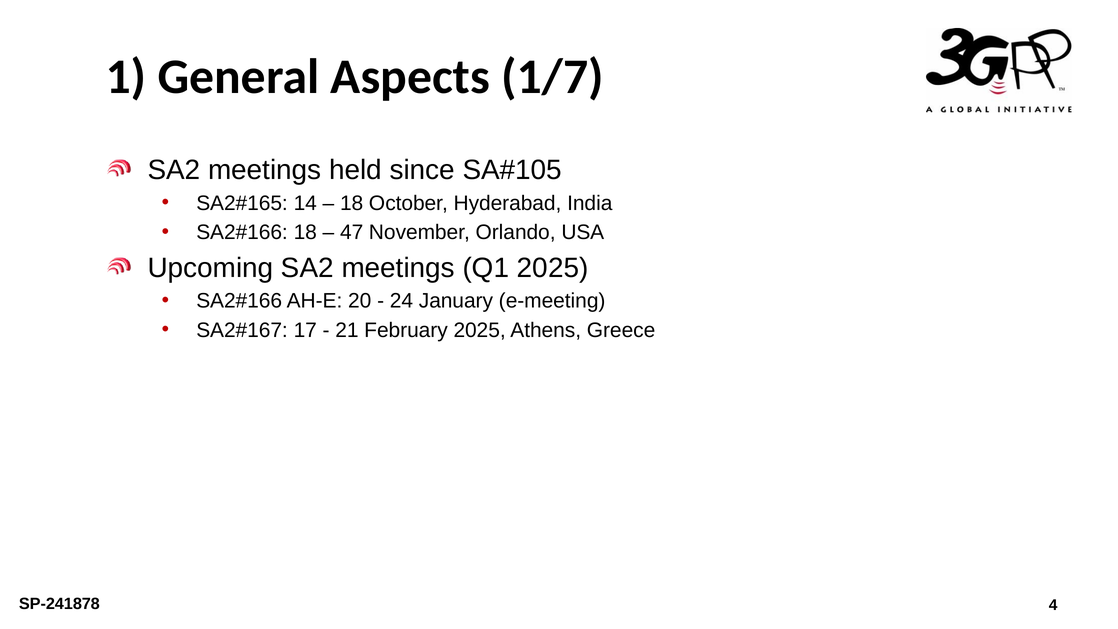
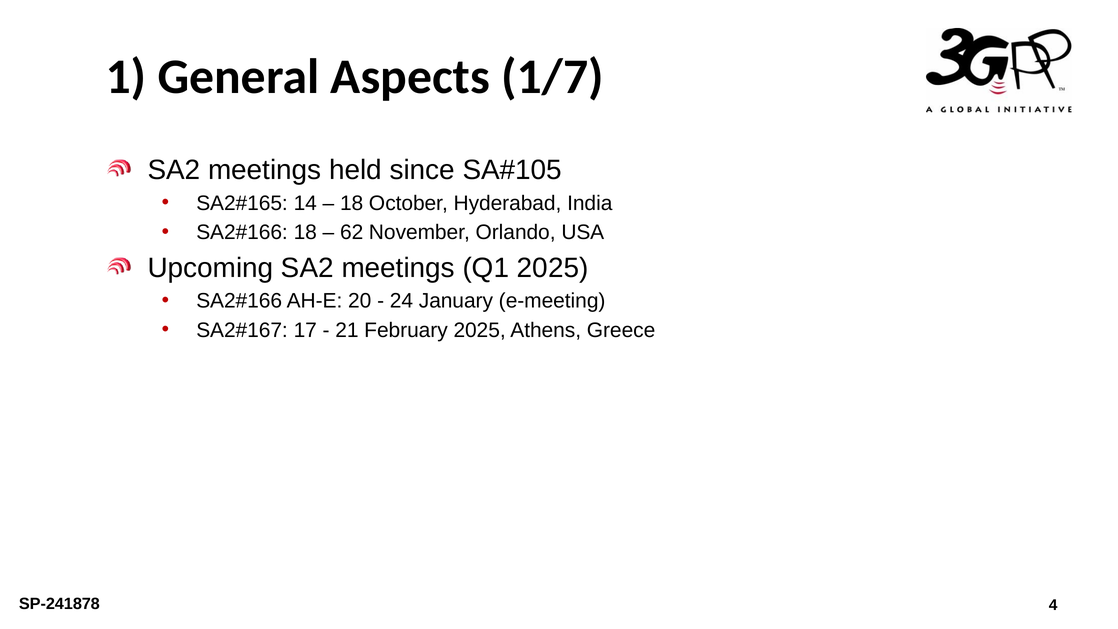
47: 47 -> 62
